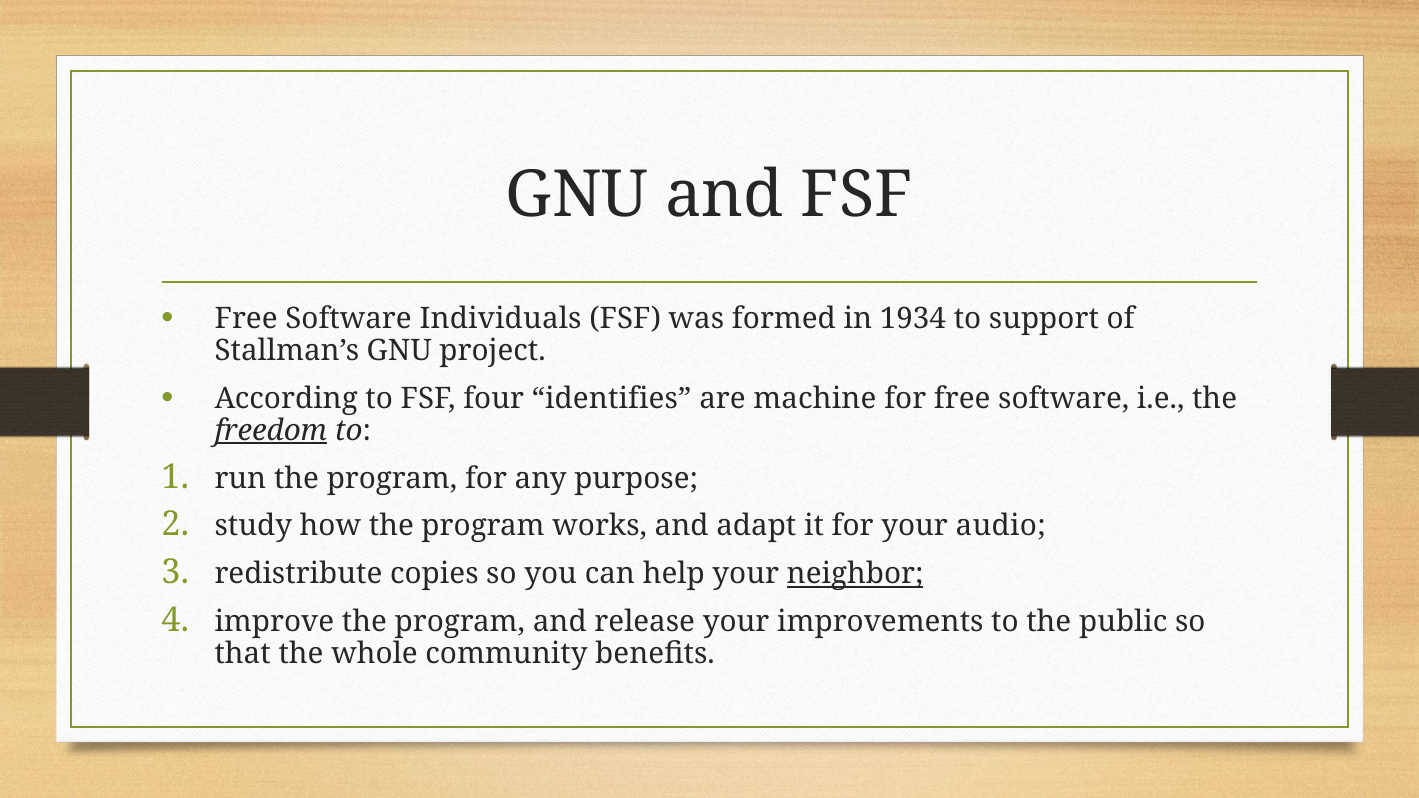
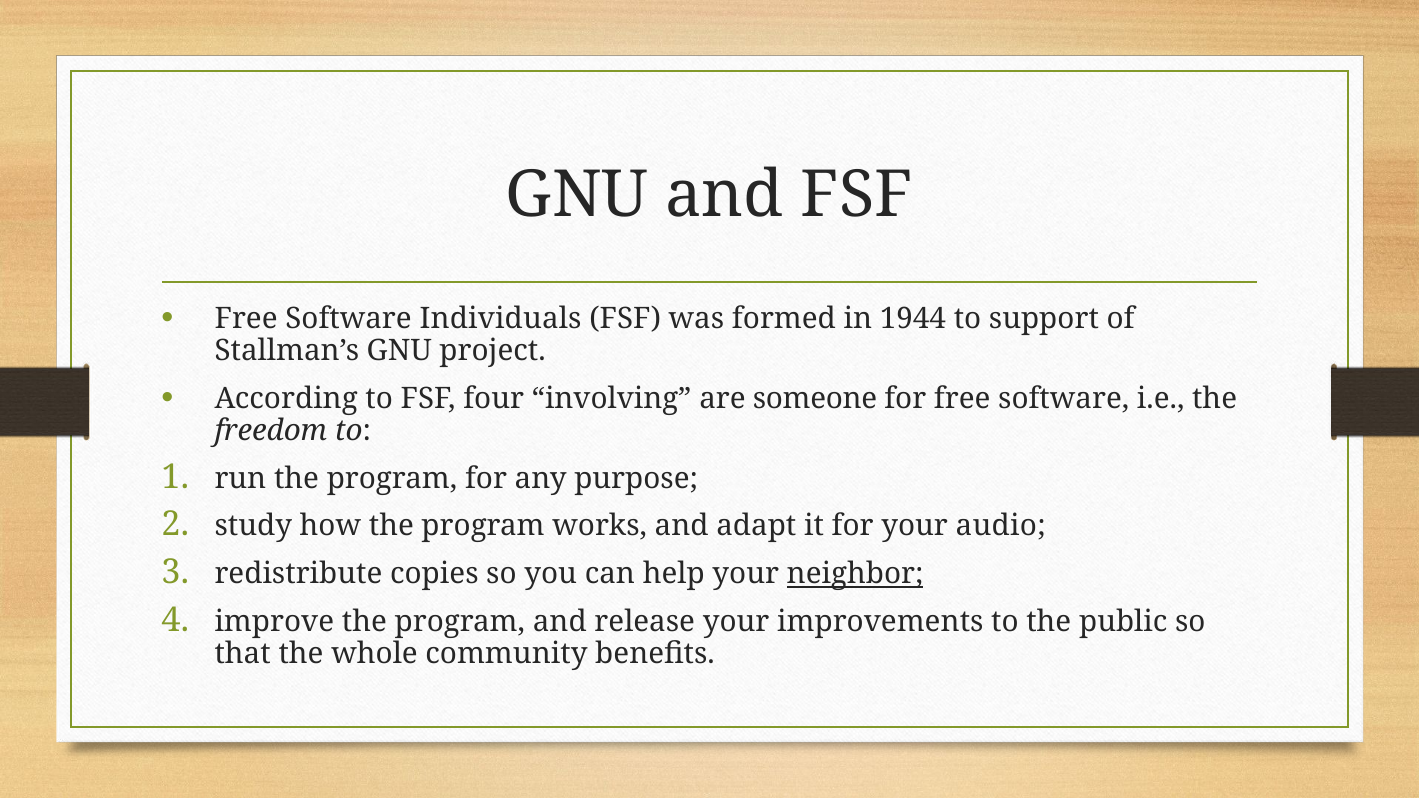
1934: 1934 -> 1944
identifies: identifies -> involving
machine: machine -> someone
freedom underline: present -> none
